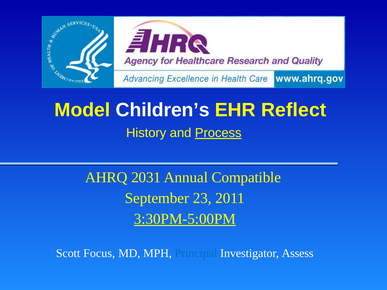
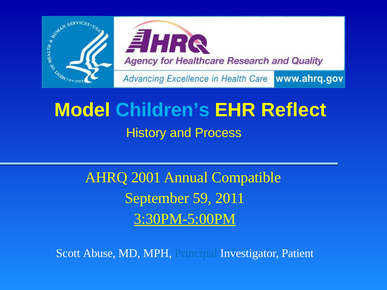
Children’s colour: white -> light blue
Process underline: present -> none
2031: 2031 -> 2001
23: 23 -> 59
Focus: Focus -> Abuse
Assess: Assess -> Patient
